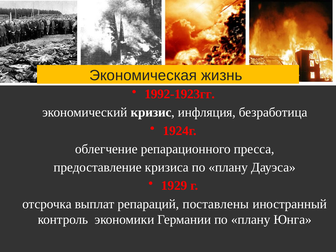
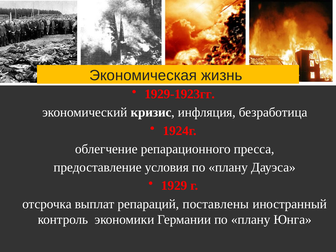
1992-1923гг: 1992-1923гг -> 1929-1923гг
кризиса: кризиса -> условия
